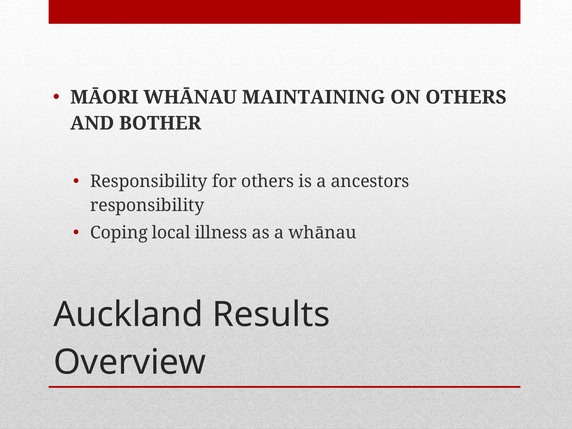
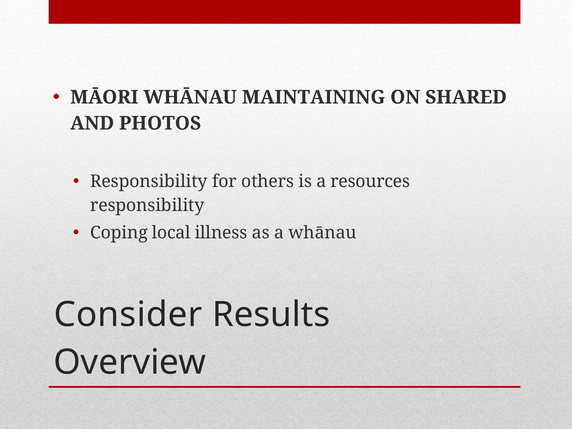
ON OTHERS: OTHERS -> SHARED
BOTHER: BOTHER -> PHOTOS
ancestors: ancestors -> resources
Auckland: Auckland -> Consider
